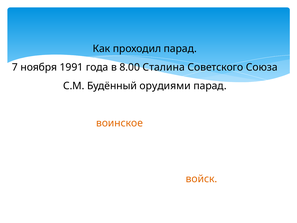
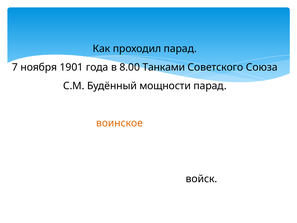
1991: 1991 -> 1901
8.00 Сталина: Сталина -> Танками
орудиями: орудиями -> мощности
войск at (202, 179) colour: orange -> black
